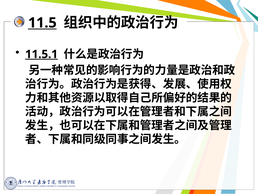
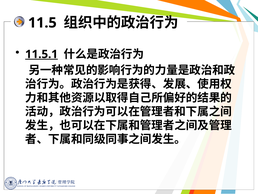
11.5 underline: present -> none
